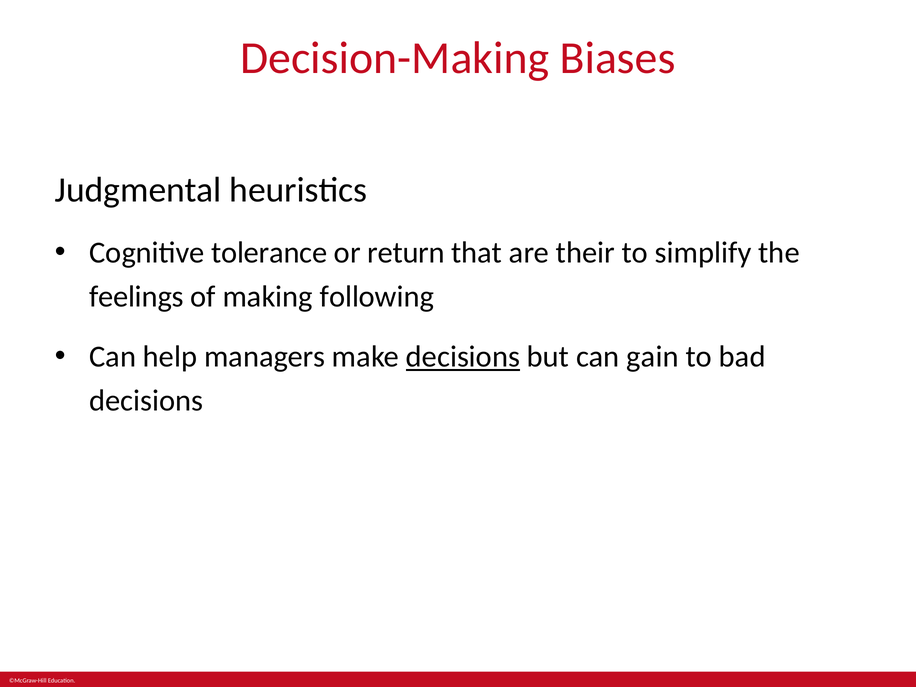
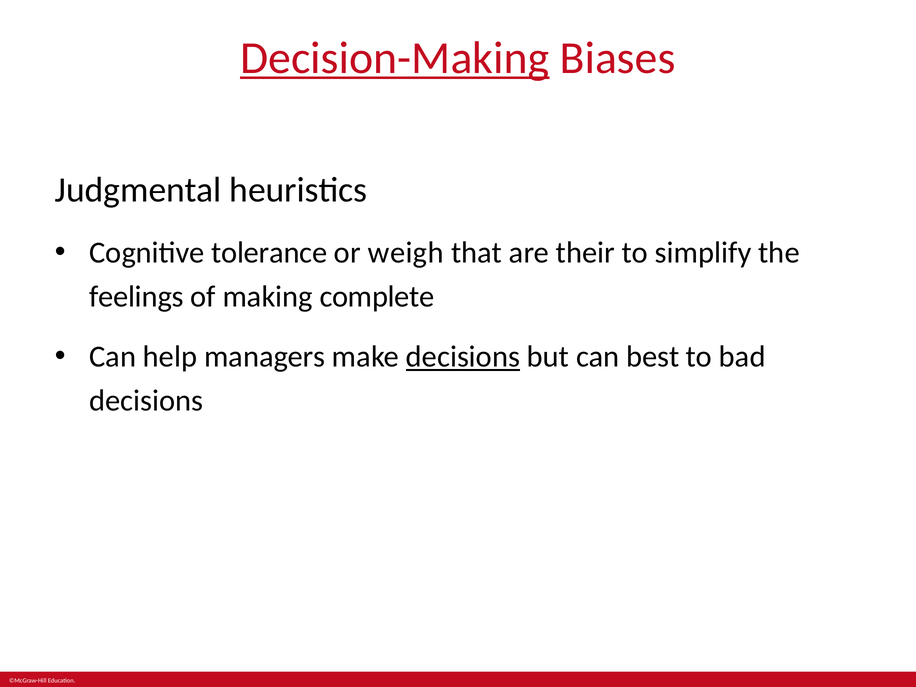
Decision-Making underline: none -> present
return: return -> weigh
following: following -> complete
gain: gain -> best
